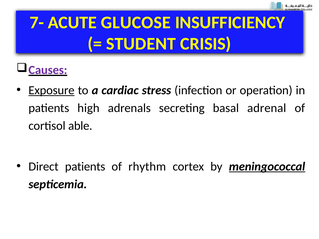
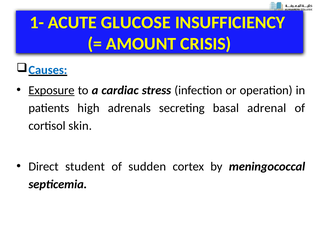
7-: 7- -> 1-
STUDENT: STUDENT -> AMOUNT
Causes colour: purple -> blue
able: able -> skin
Direct patients: patients -> student
rhythm: rhythm -> sudden
meningococcal underline: present -> none
